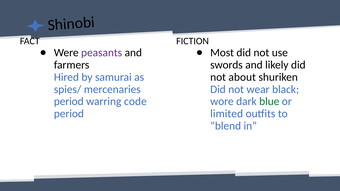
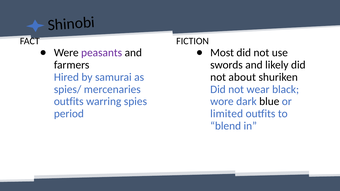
period at (69, 102): period -> outfits
code: code -> spies
blue colour: green -> black
